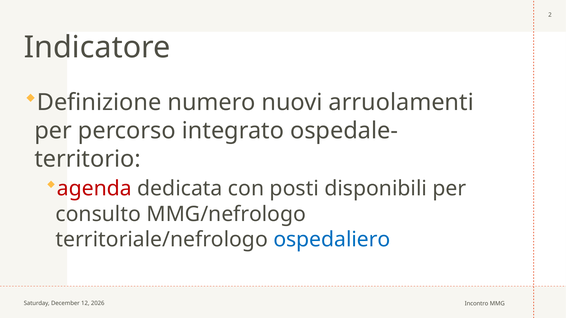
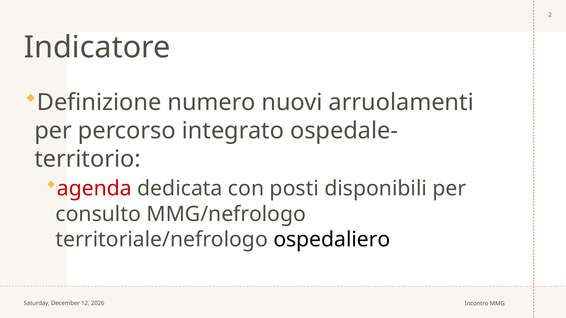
ospedaliero colour: blue -> black
